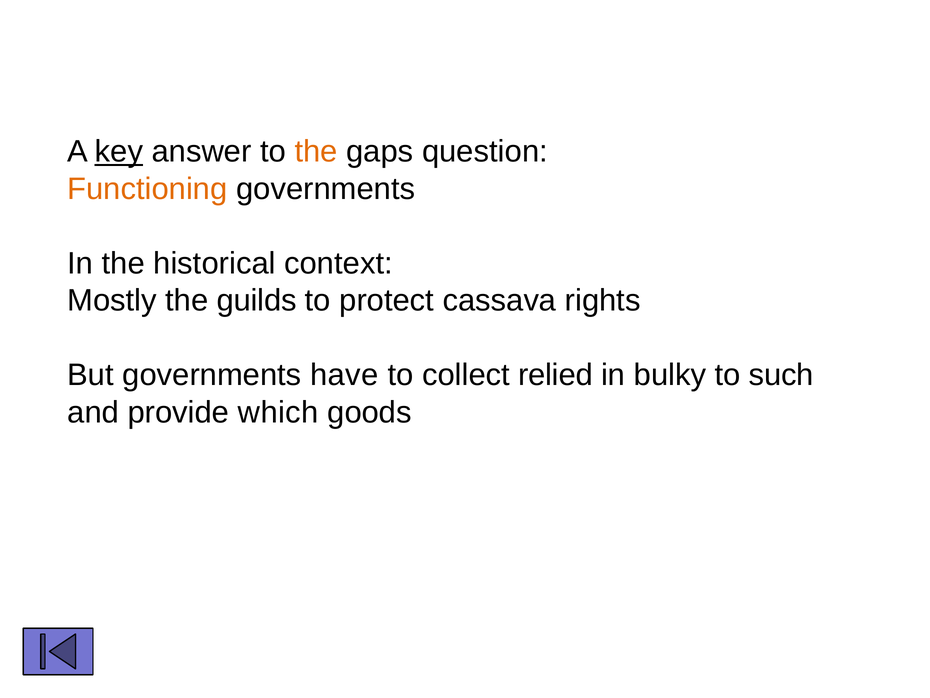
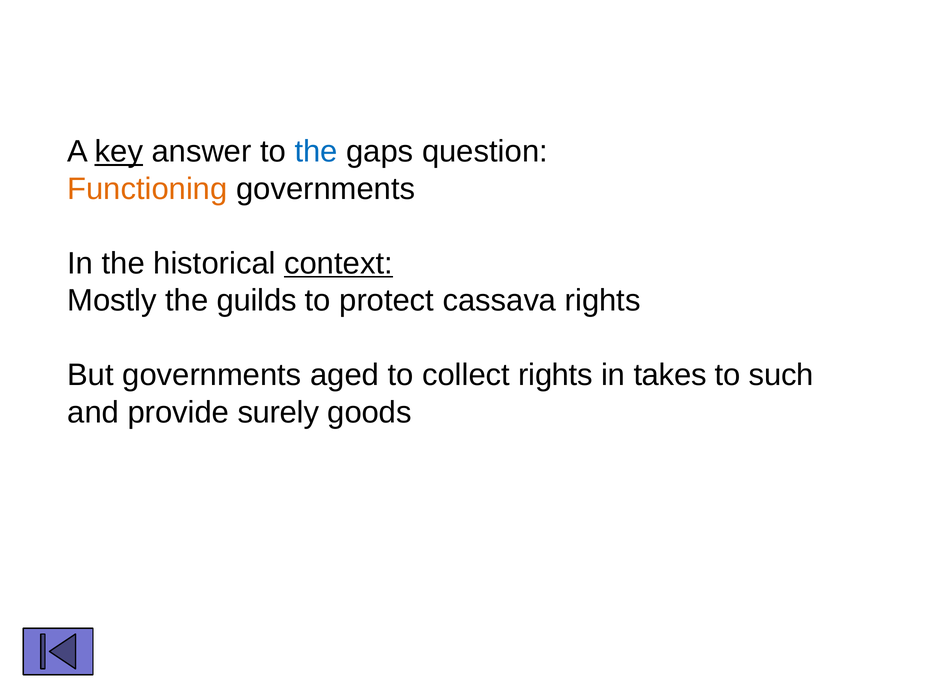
the at (316, 152) colour: orange -> blue
context underline: none -> present
have: have -> aged
collect relied: relied -> rights
bulky: bulky -> takes
which: which -> surely
